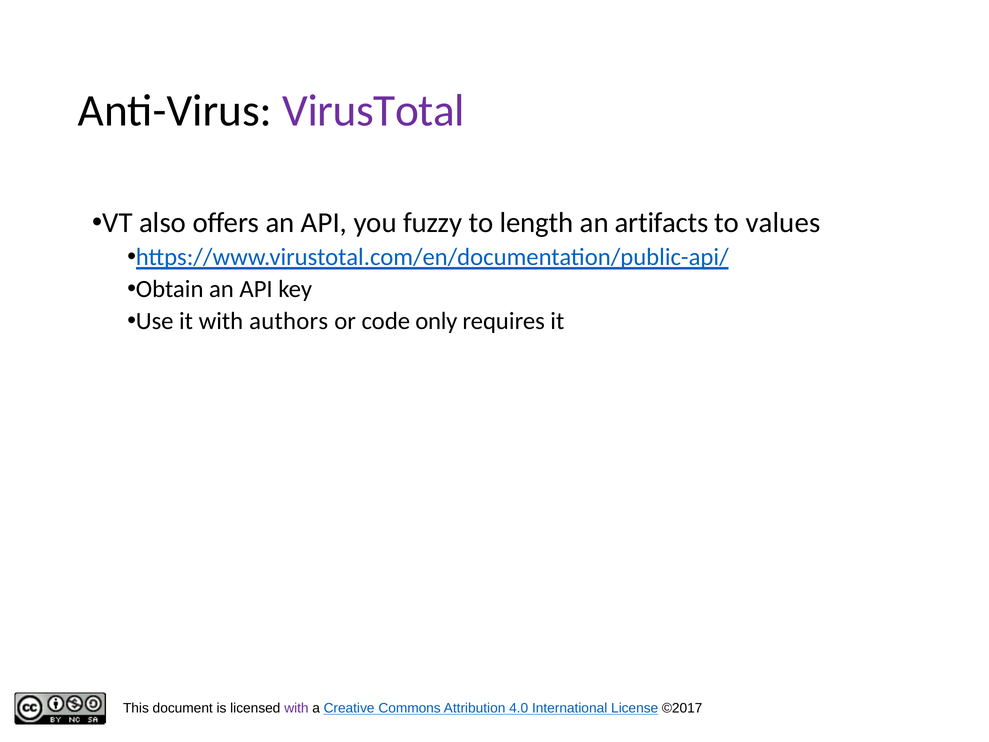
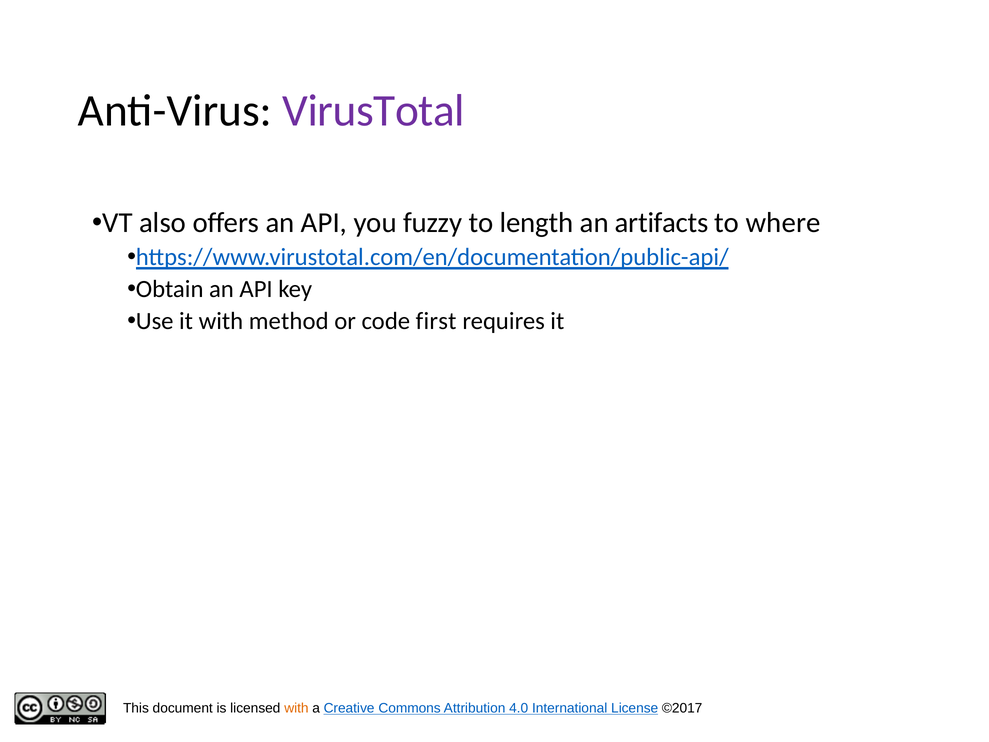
values: values -> where
authors: authors -> method
only: only -> first
with at (296, 708) colour: purple -> orange
